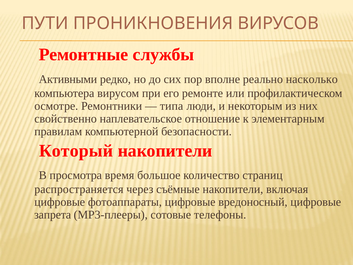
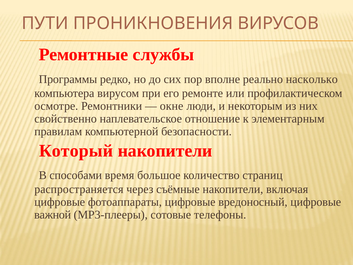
Активными: Активными -> Программы
типа: типа -> окне
просмотра: просмотра -> способами
запрета: запрета -> важной
